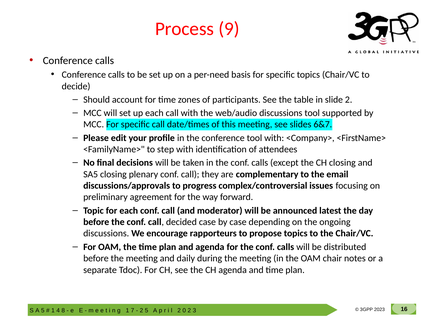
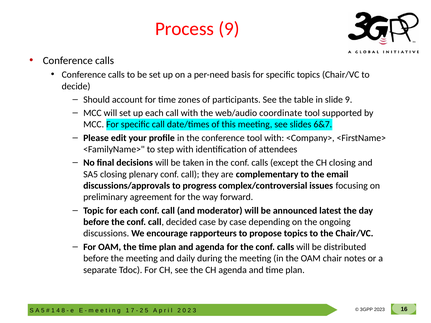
slide 2: 2 -> 9
web/audio discussions: discussions -> coordinate
